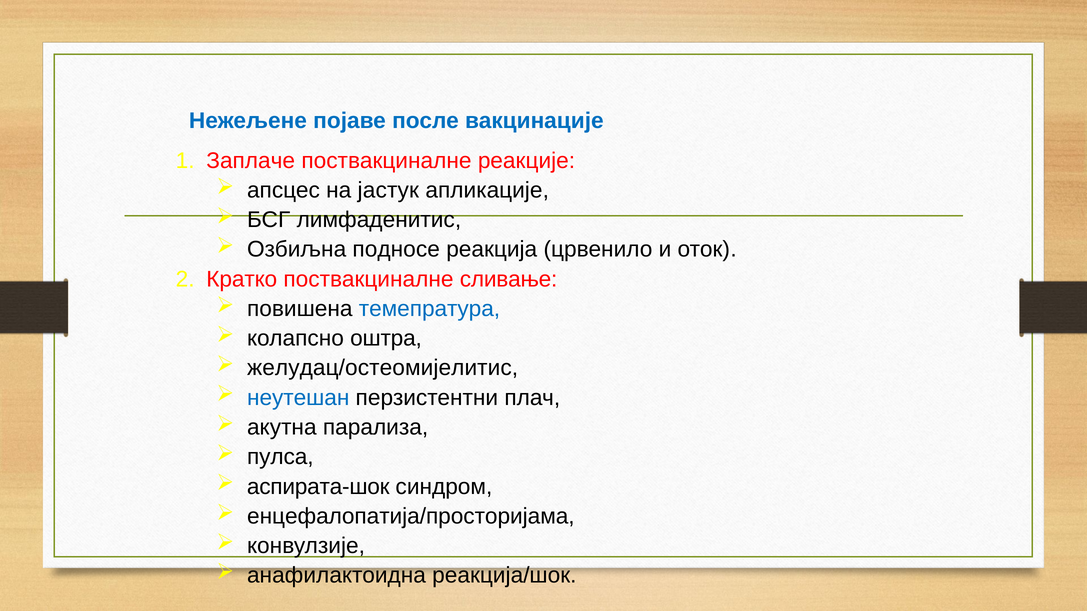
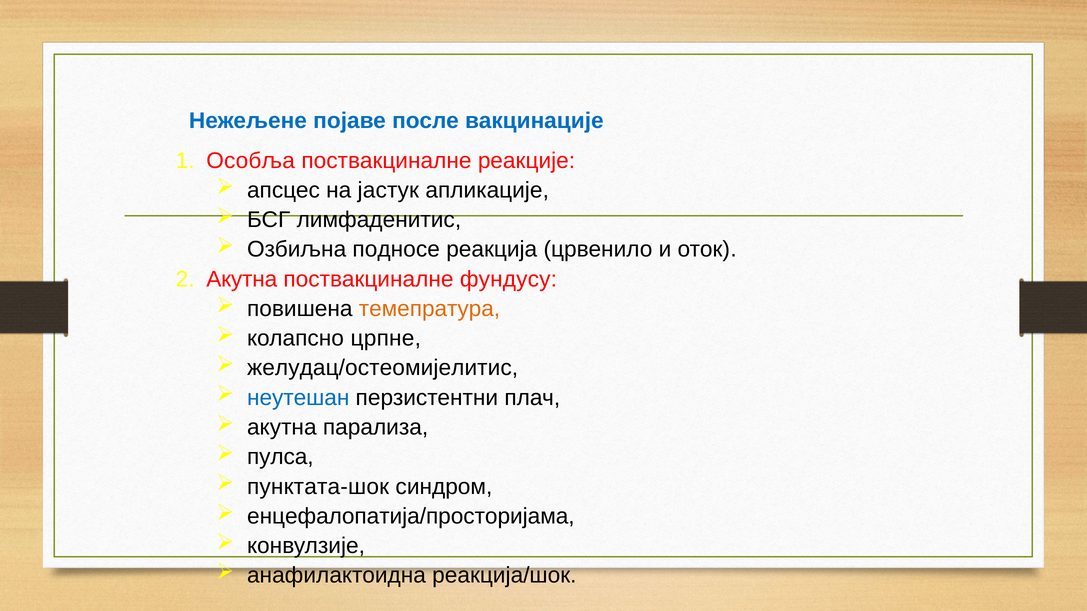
Заплаче: Заплаче -> Особља
Кратко at (242, 279): Кратко -> Акутна
сливање: сливање -> фундусу
темепратура colour: blue -> orange
оштра: оштра -> црпне
аспирата-шок: аспирата-шок -> пунктата-шок
